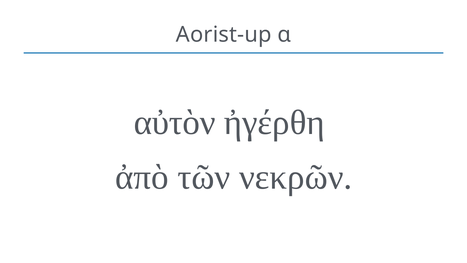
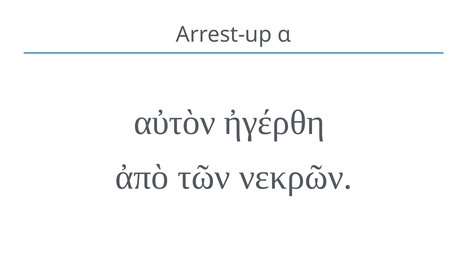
Aorist-up: Aorist-up -> Arrest-up
